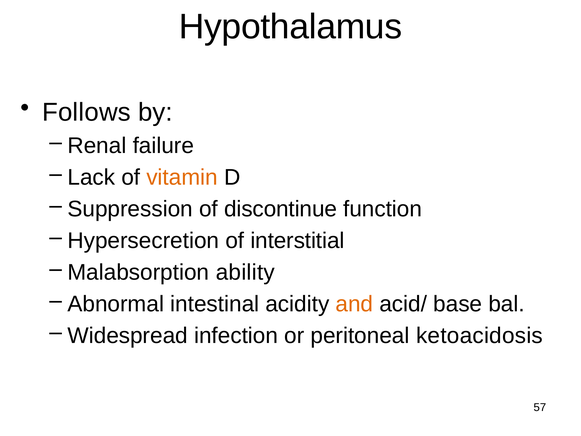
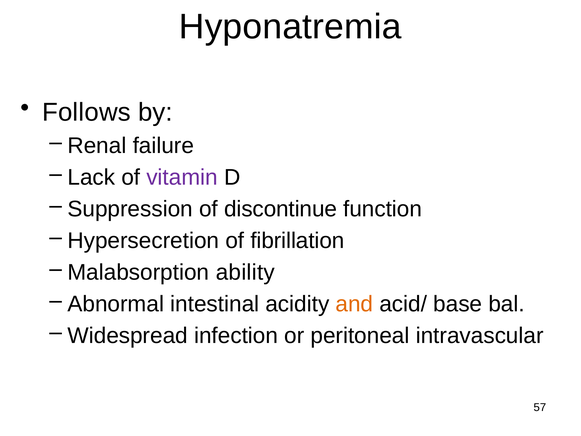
Hypothalamus: Hypothalamus -> Hyponatremia
vitamin colour: orange -> purple
interstitial: interstitial -> fibrillation
ketoacidosis: ketoacidosis -> intravascular
